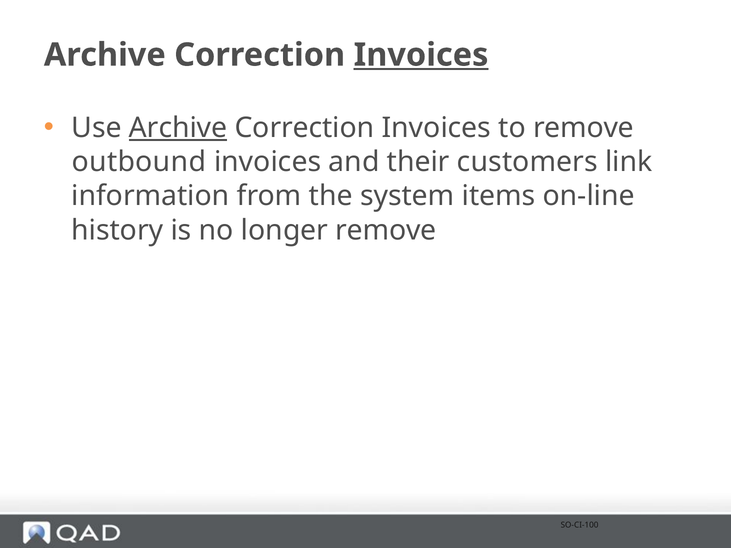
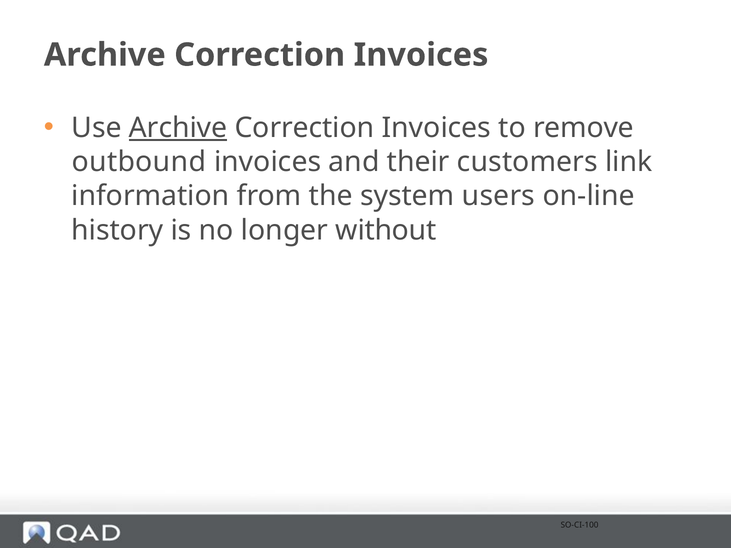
Invoices at (421, 55) underline: present -> none
items: items -> users
longer remove: remove -> without
